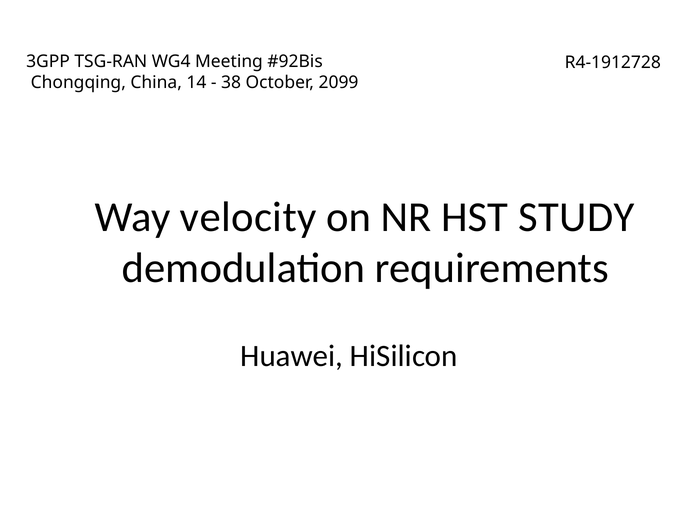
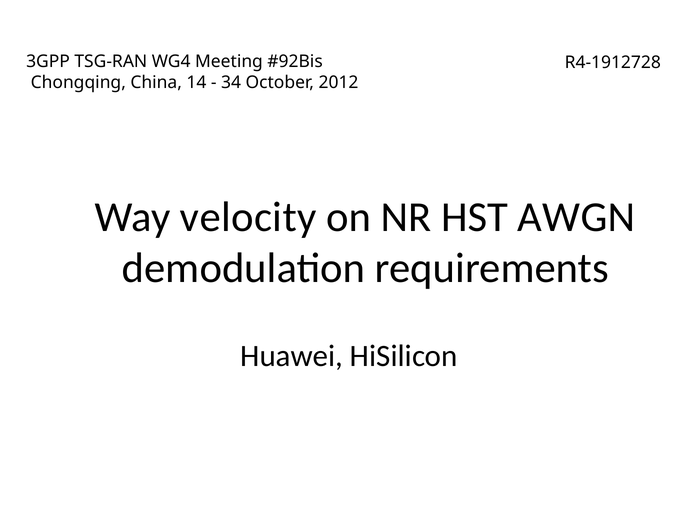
38: 38 -> 34
2099: 2099 -> 2012
STUDY: STUDY -> AWGN
